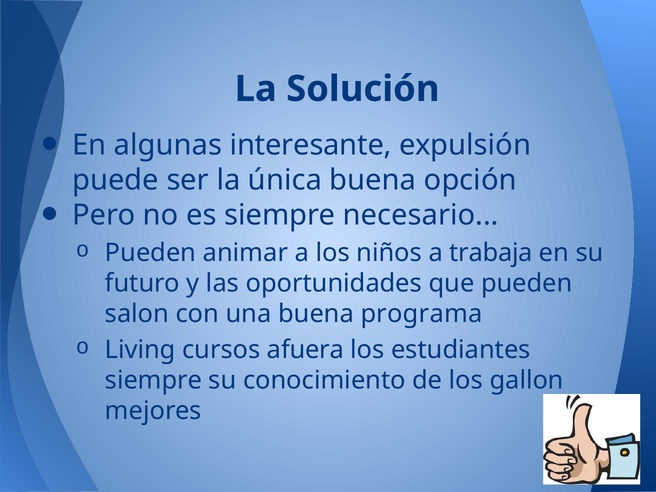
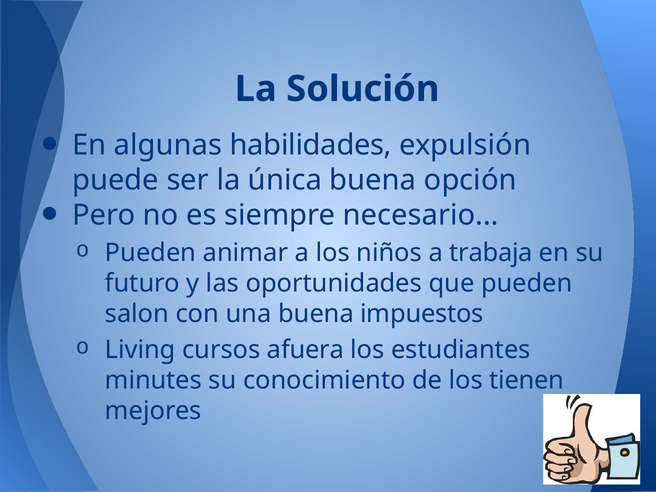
interesante: interesante -> habilidades
programa: programa -> impuestos
siempre at (153, 380): siempre -> minutes
gallon: gallon -> tienen
